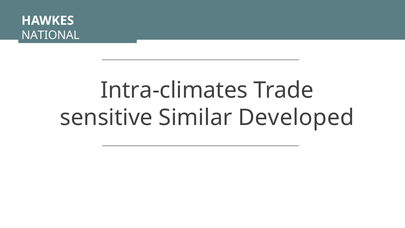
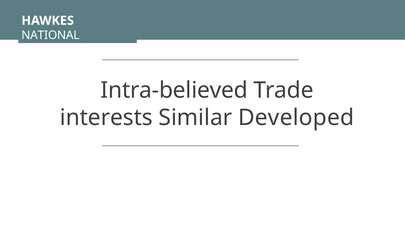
Intra-climates: Intra-climates -> Intra-believed
sensitive: sensitive -> interests
